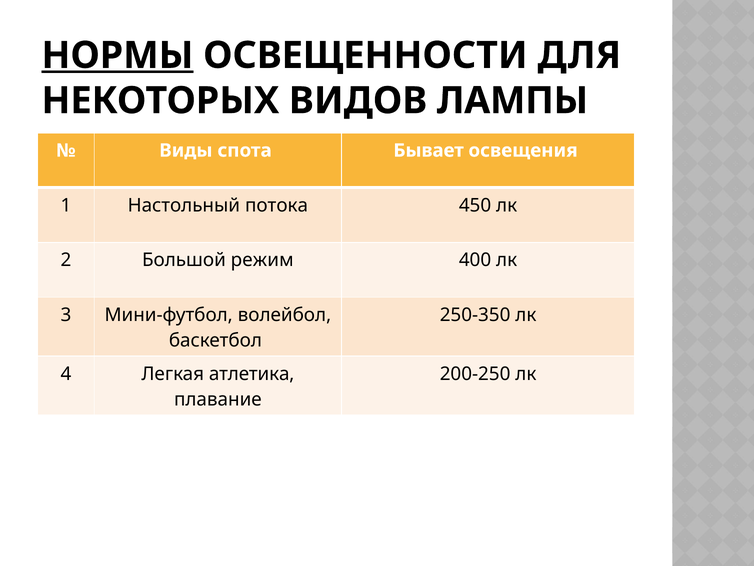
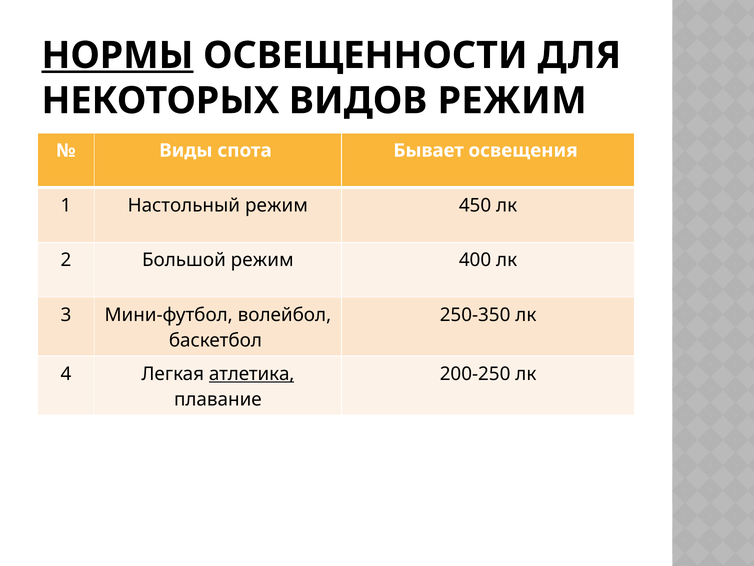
ВИДОВ ЛАМПЫ: ЛАМПЫ -> РЕЖИМ
Настольный потока: потока -> режим
атлетика underline: none -> present
